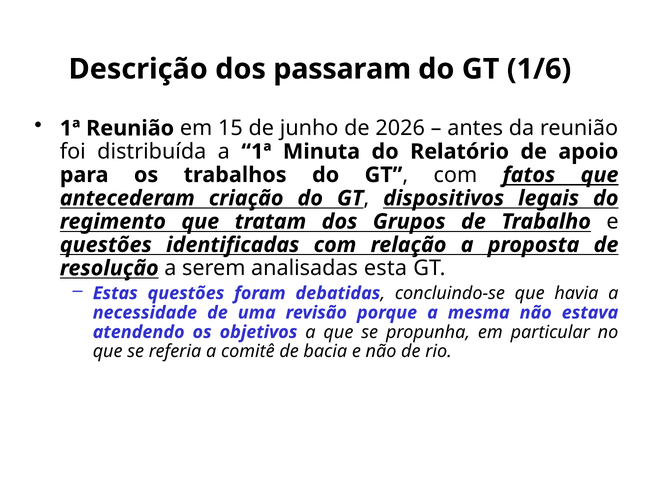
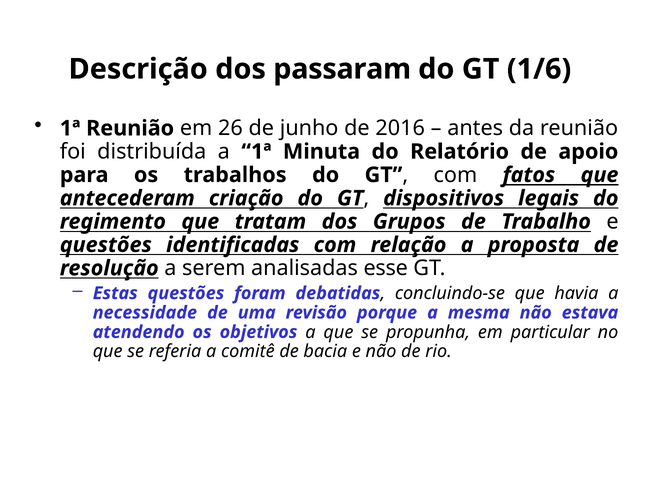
15: 15 -> 26
2026: 2026 -> 2016
esta: esta -> esse
